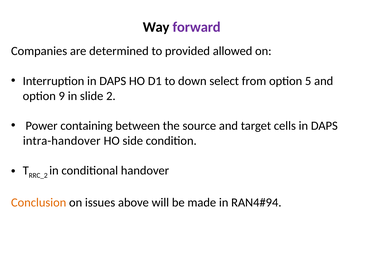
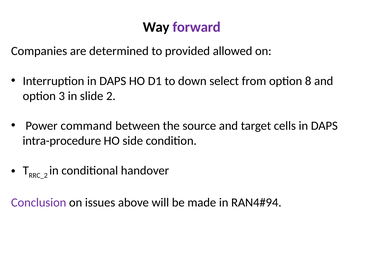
5: 5 -> 8
9: 9 -> 3
containing: containing -> command
intra-handover: intra-handover -> intra-procedure
Conclusion colour: orange -> purple
